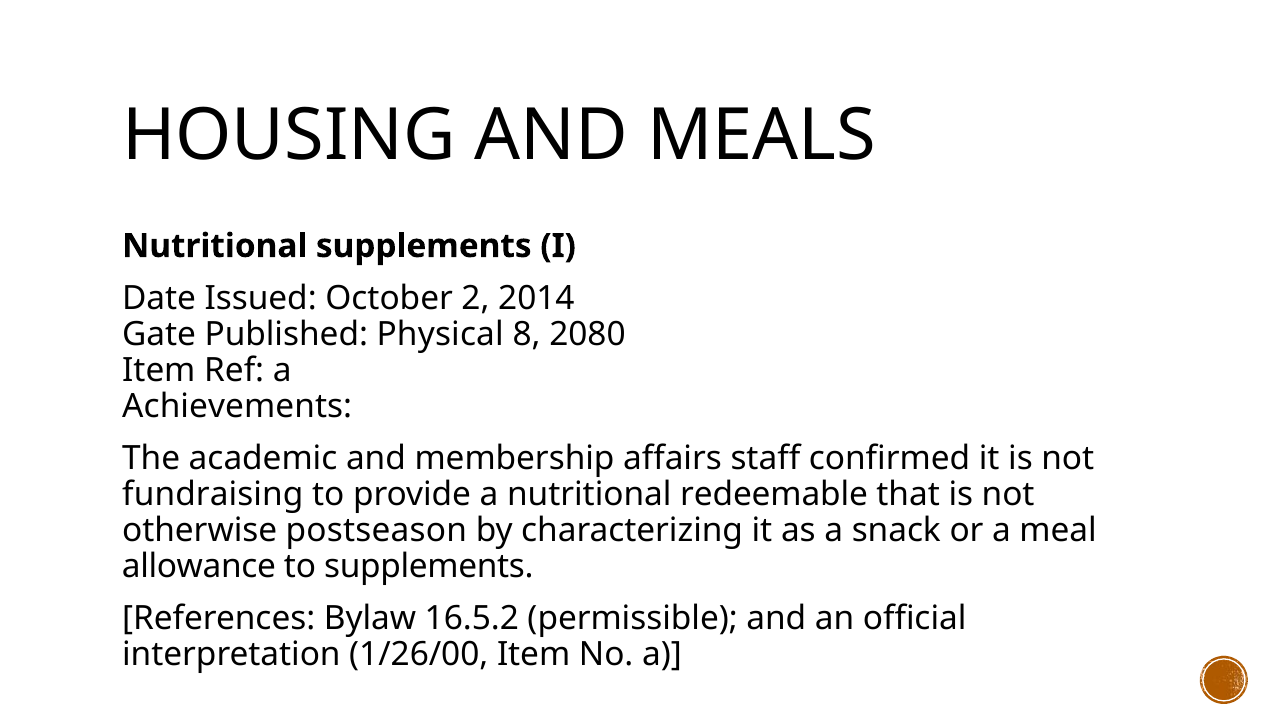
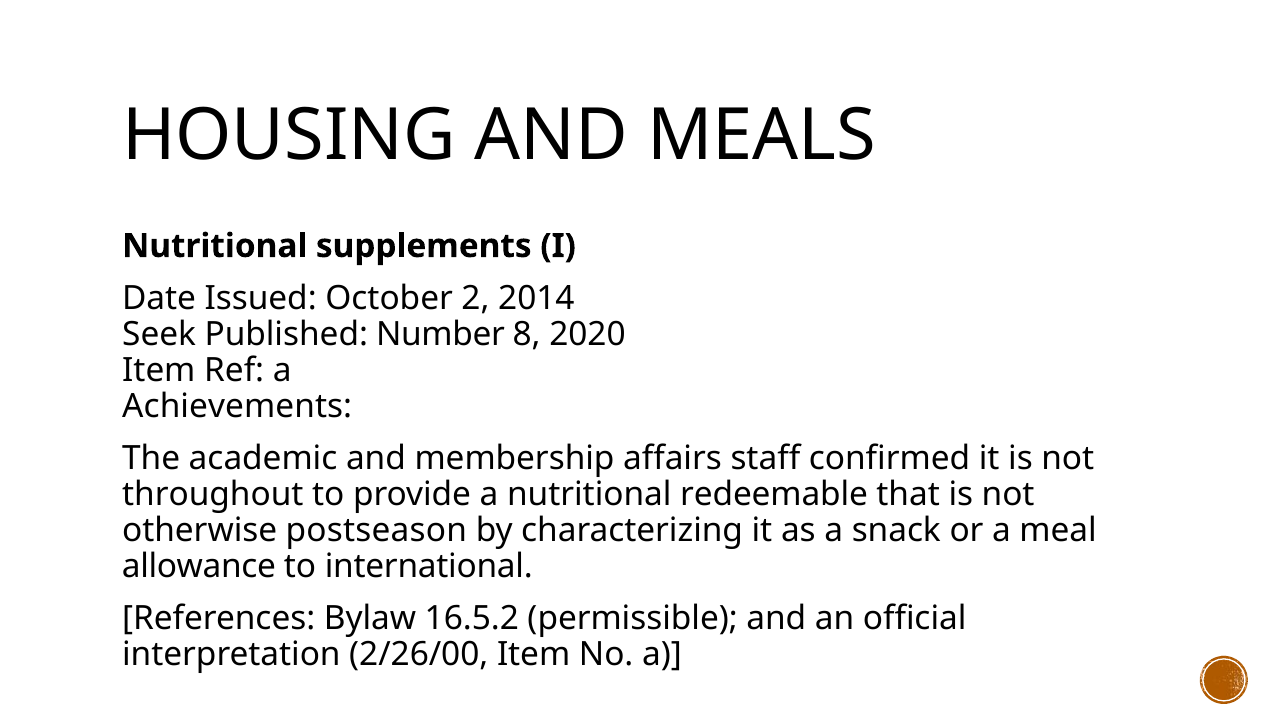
Gate: Gate -> Seek
Physical: Physical -> Number
2080: 2080 -> 2020
fundraising: fundraising -> throughout
to supplements: supplements -> international
1/26/00: 1/26/00 -> 2/26/00
